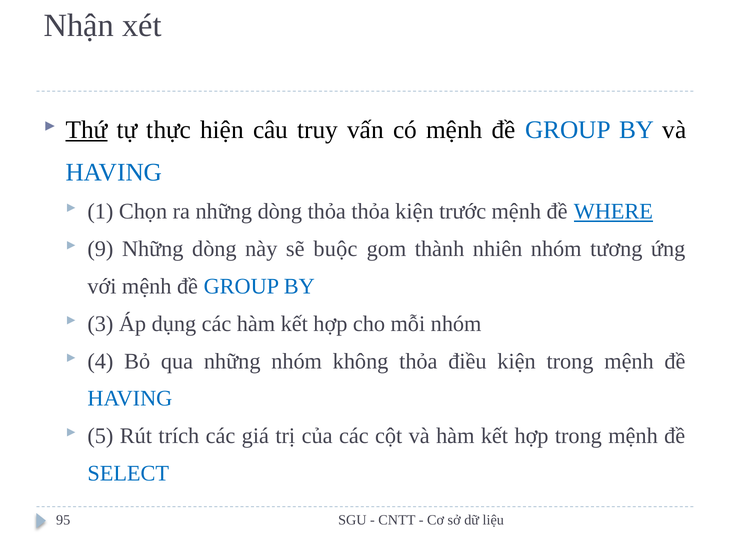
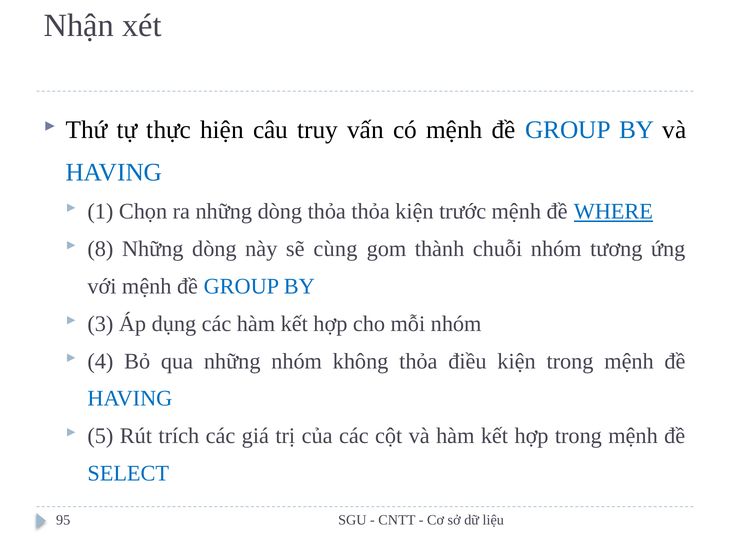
Thứ underline: present -> none
9: 9 -> 8
buộc: buộc -> cùng
nhiên: nhiên -> chuỗi
